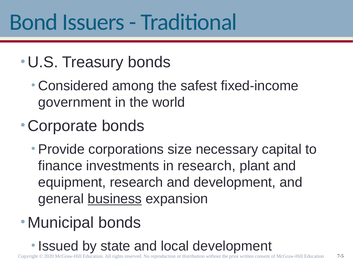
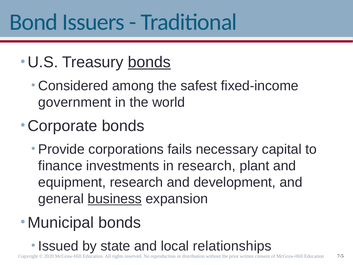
bonds at (149, 62) underline: none -> present
size: size -> fails
local development: development -> relationships
